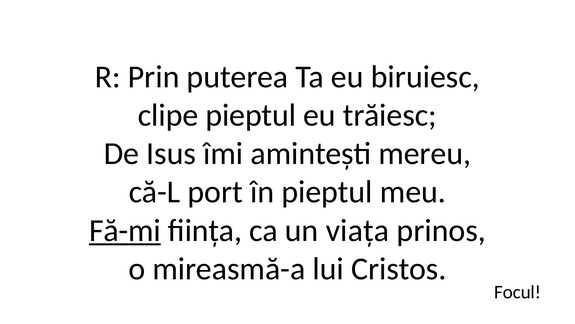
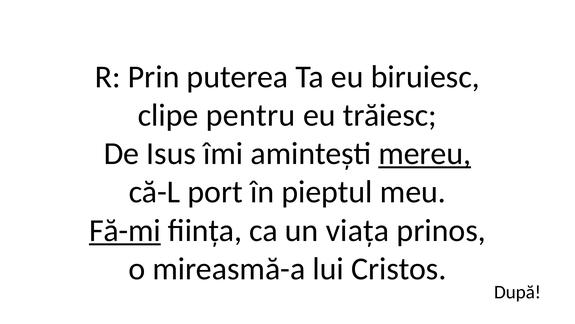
clipe pieptul: pieptul -> pentru
mereu underline: none -> present
Focul: Focul -> După
